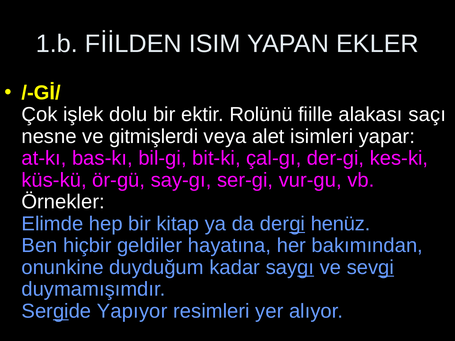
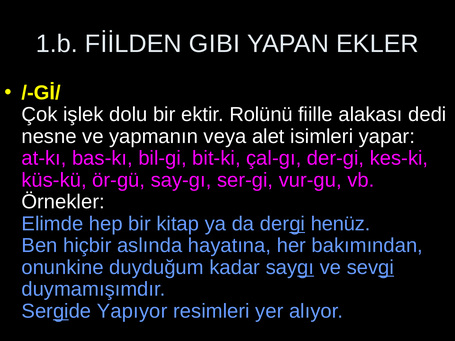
ISIM: ISIM -> GIBI
saçı: saçı -> dedi
gitmişlerdi: gitmişlerdi -> yapmanın
geldiler: geldiler -> aslında
